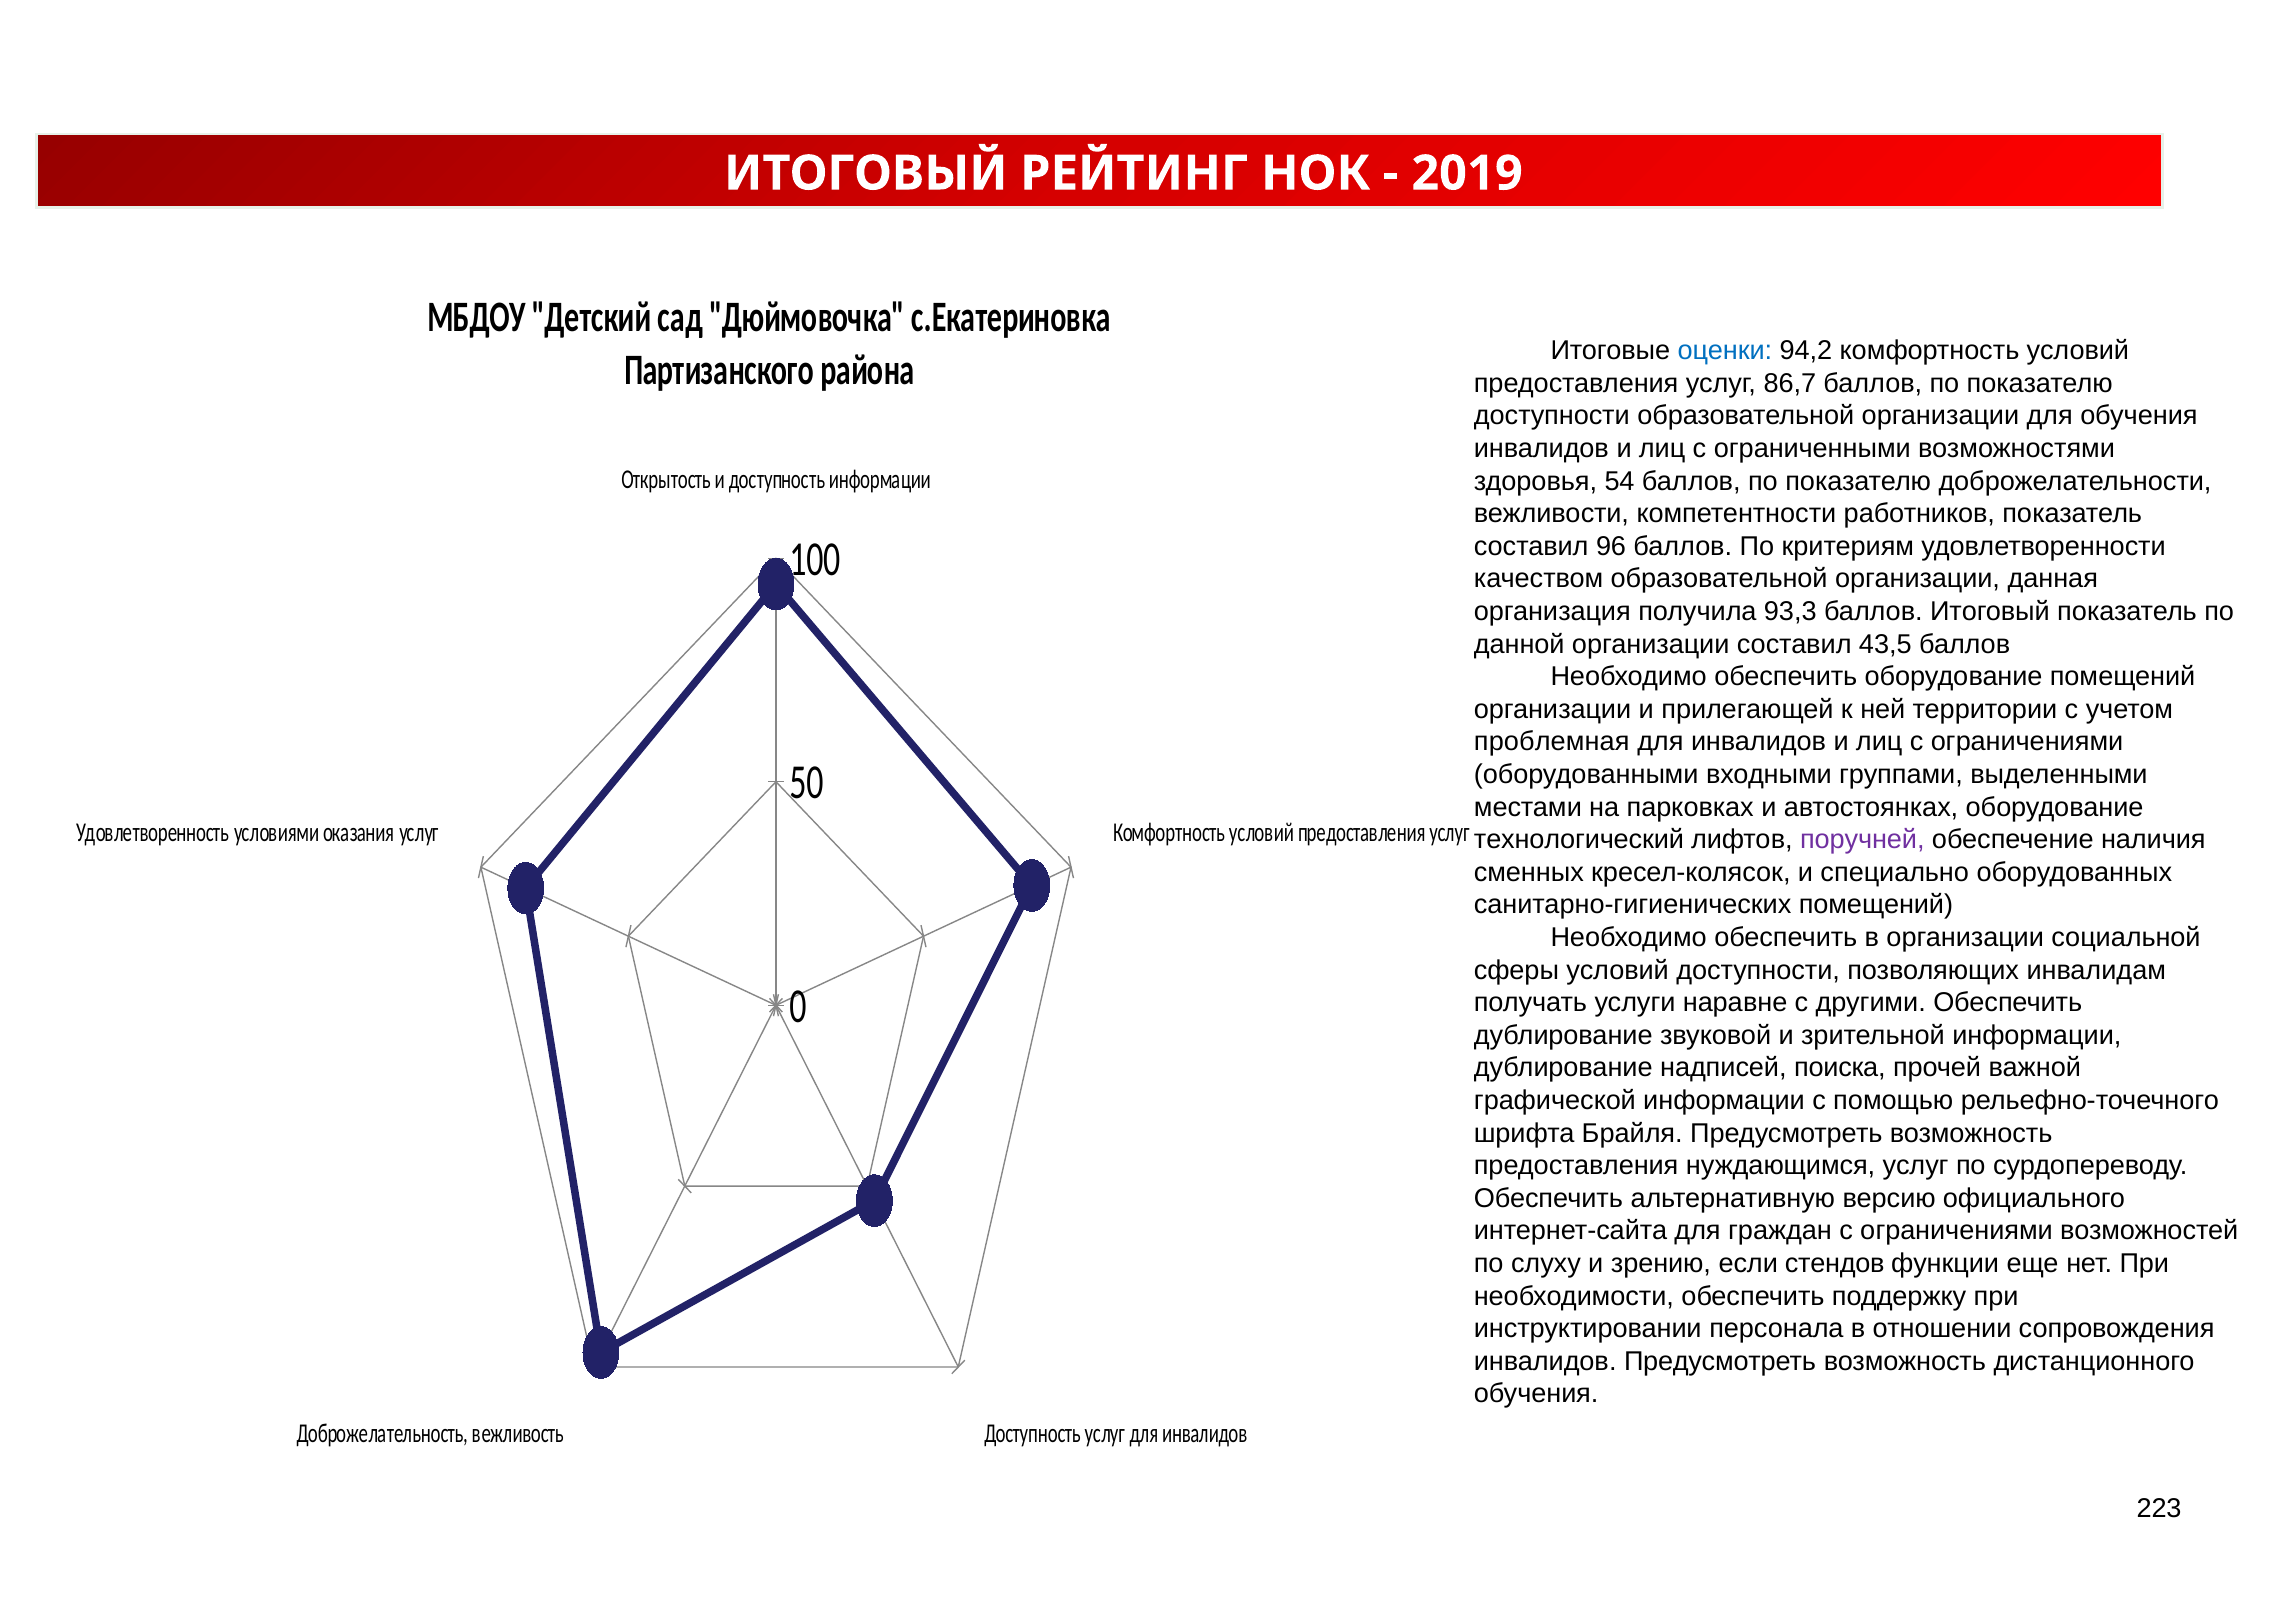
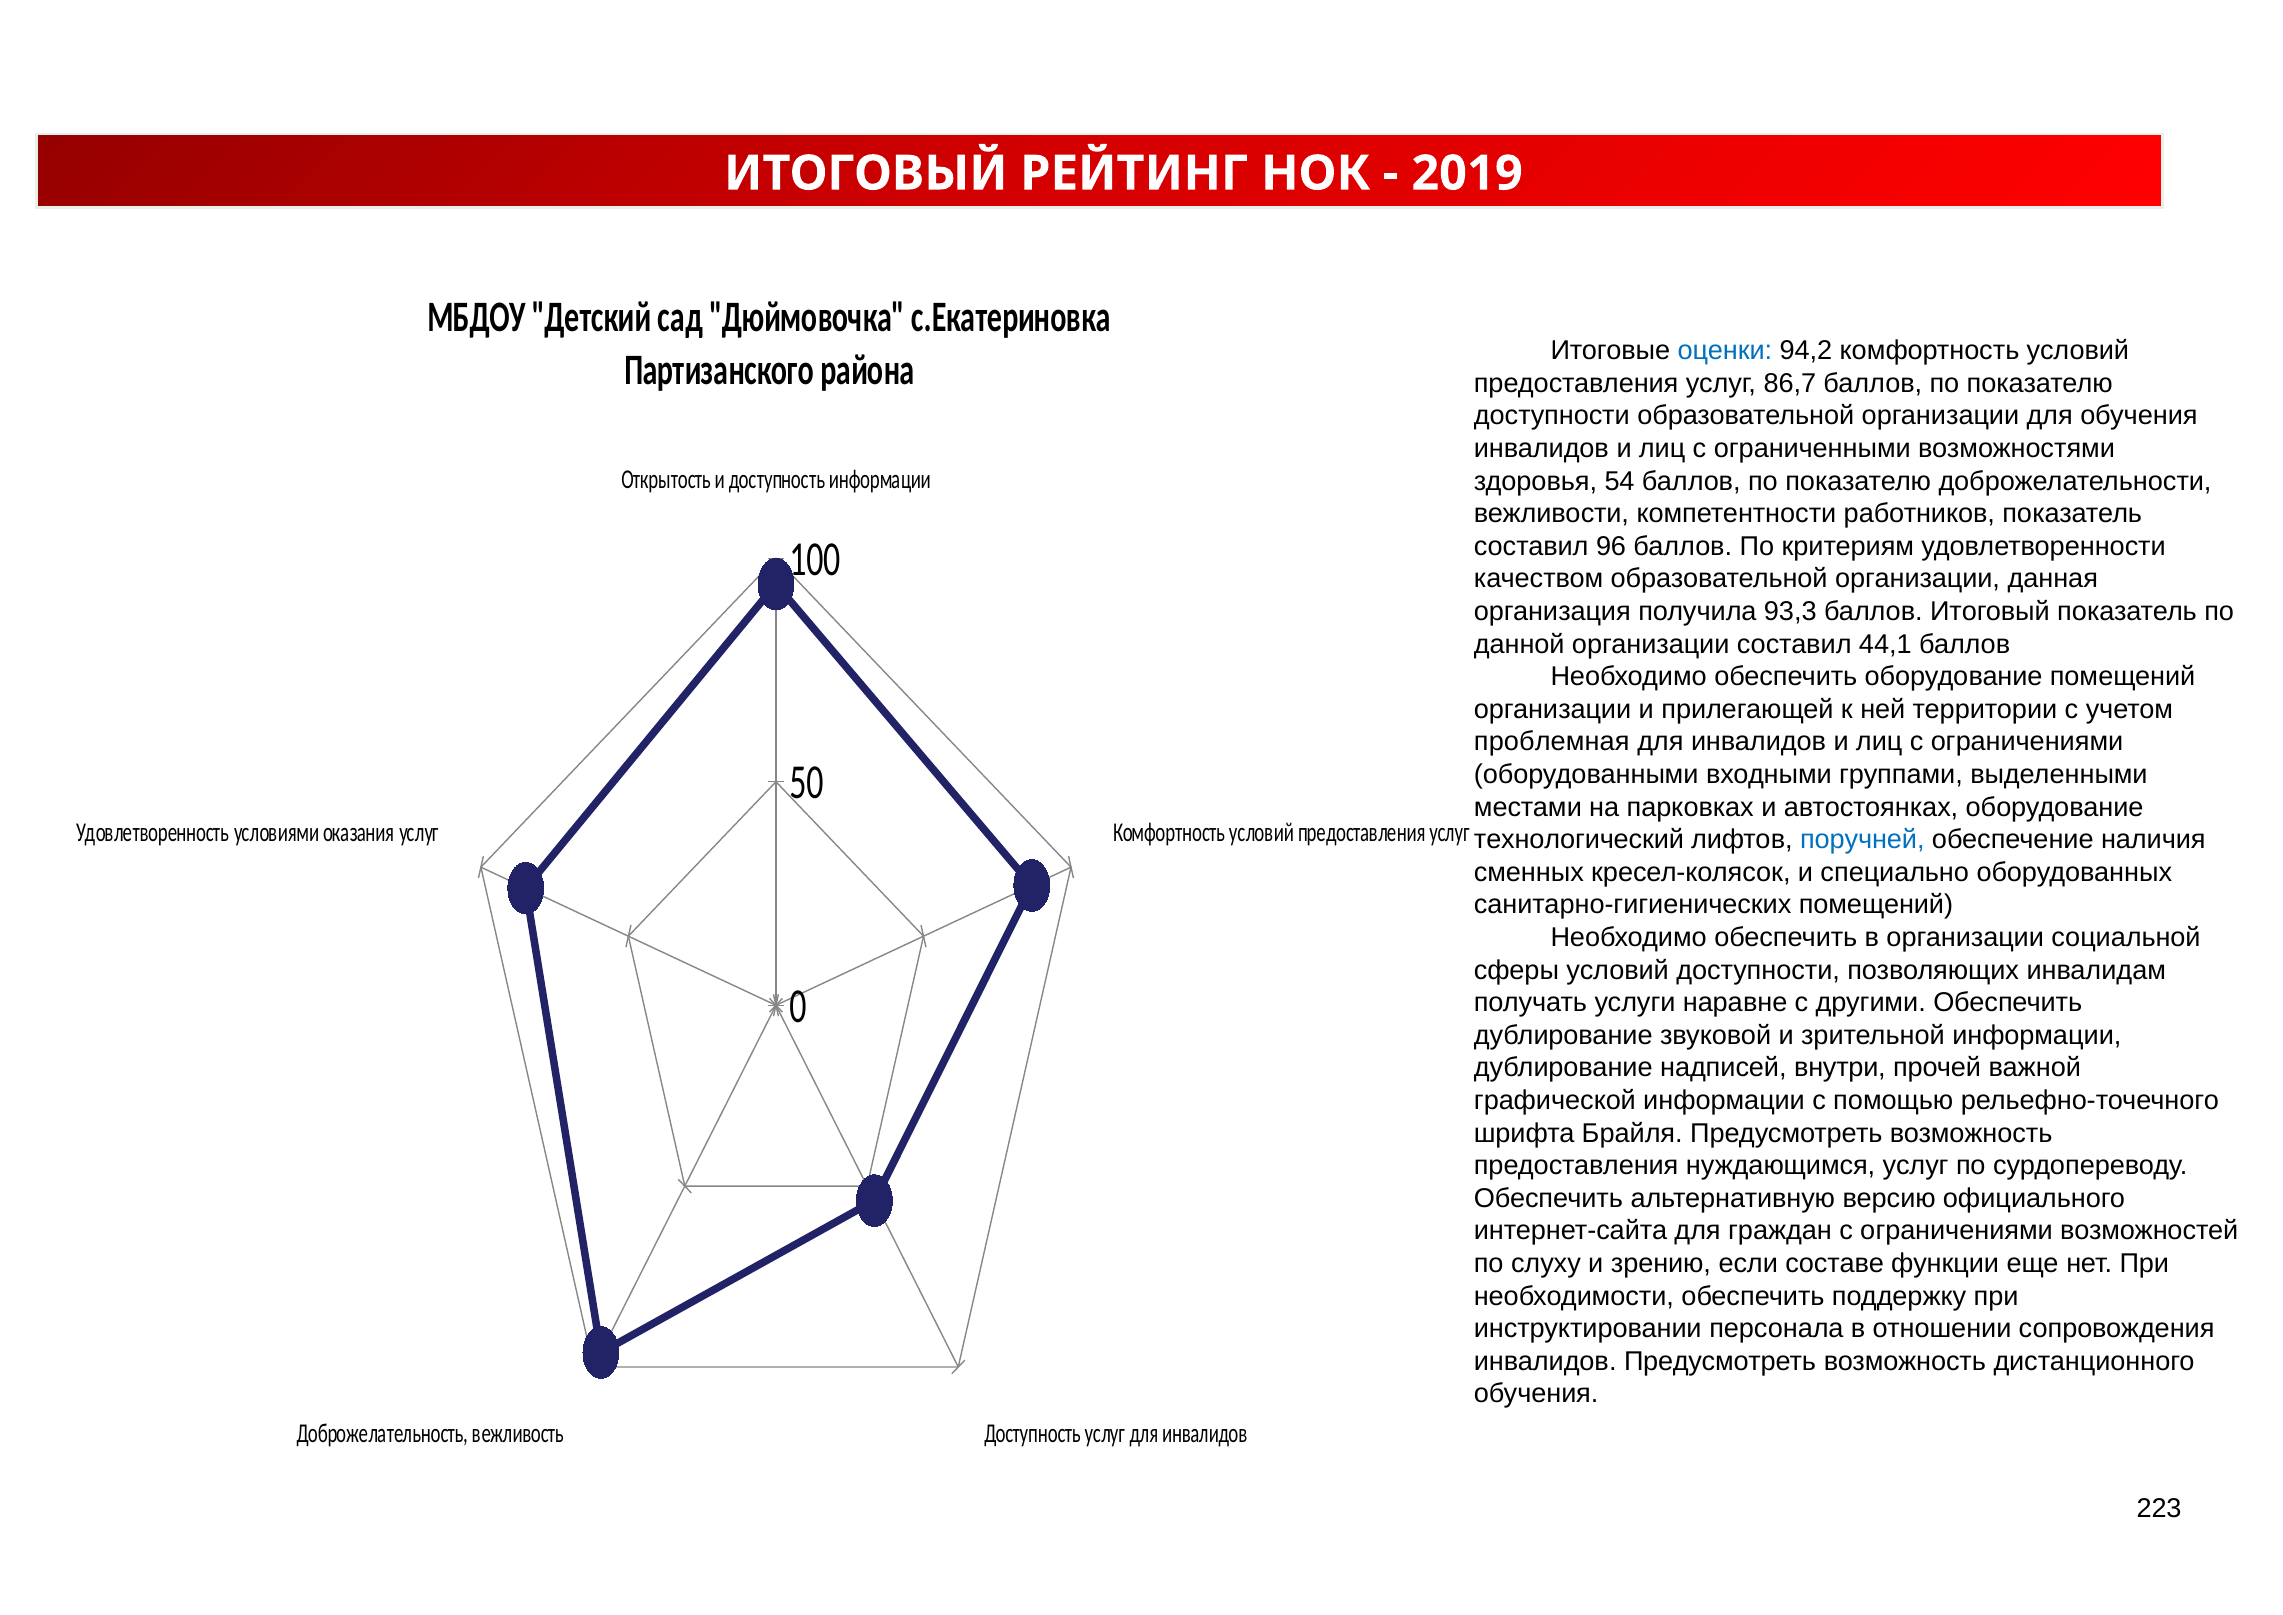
43,5: 43,5 -> 44,1
поручней colour: purple -> blue
поиска: поиска -> внутри
стендов: стендов -> составе
